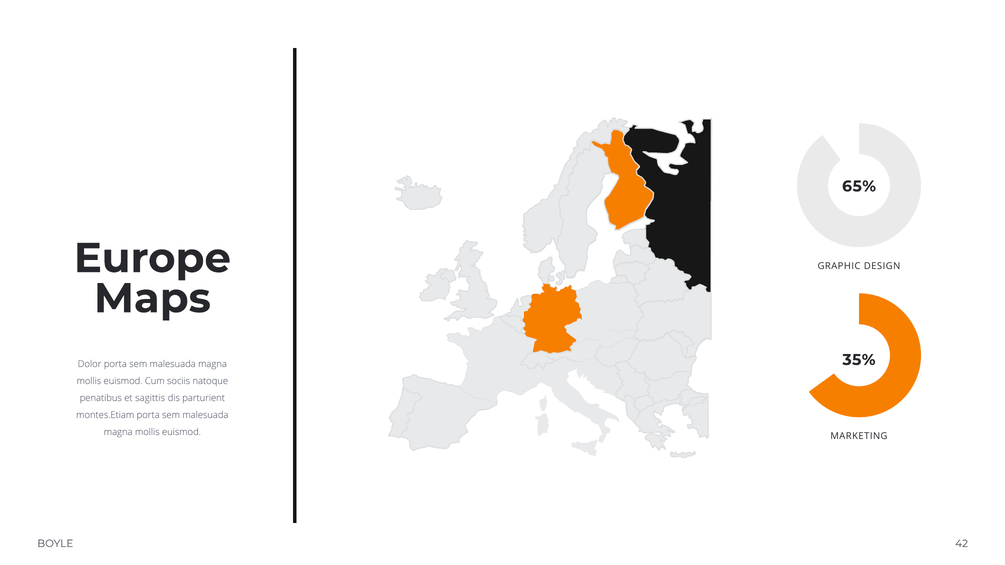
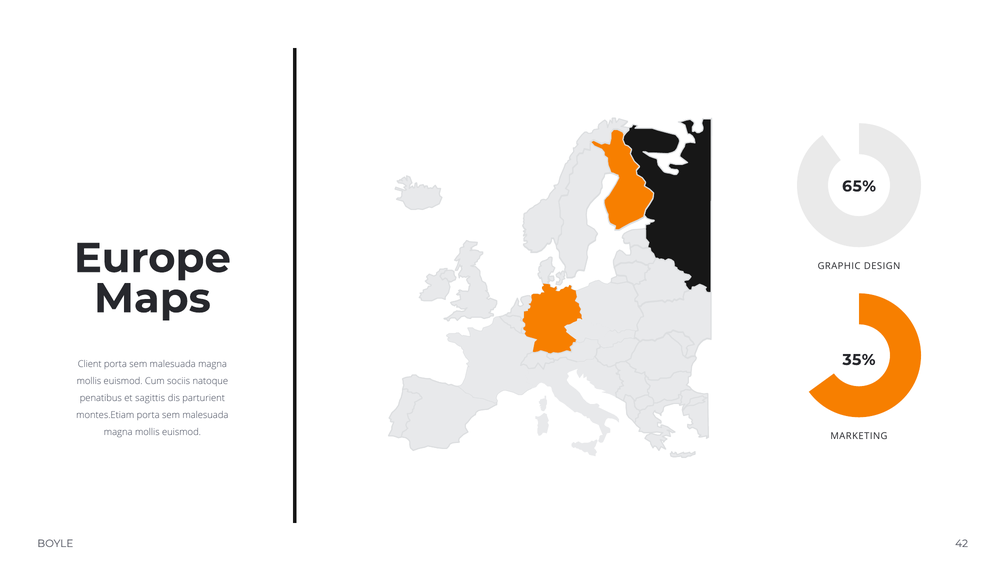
Dolor: Dolor -> Client
